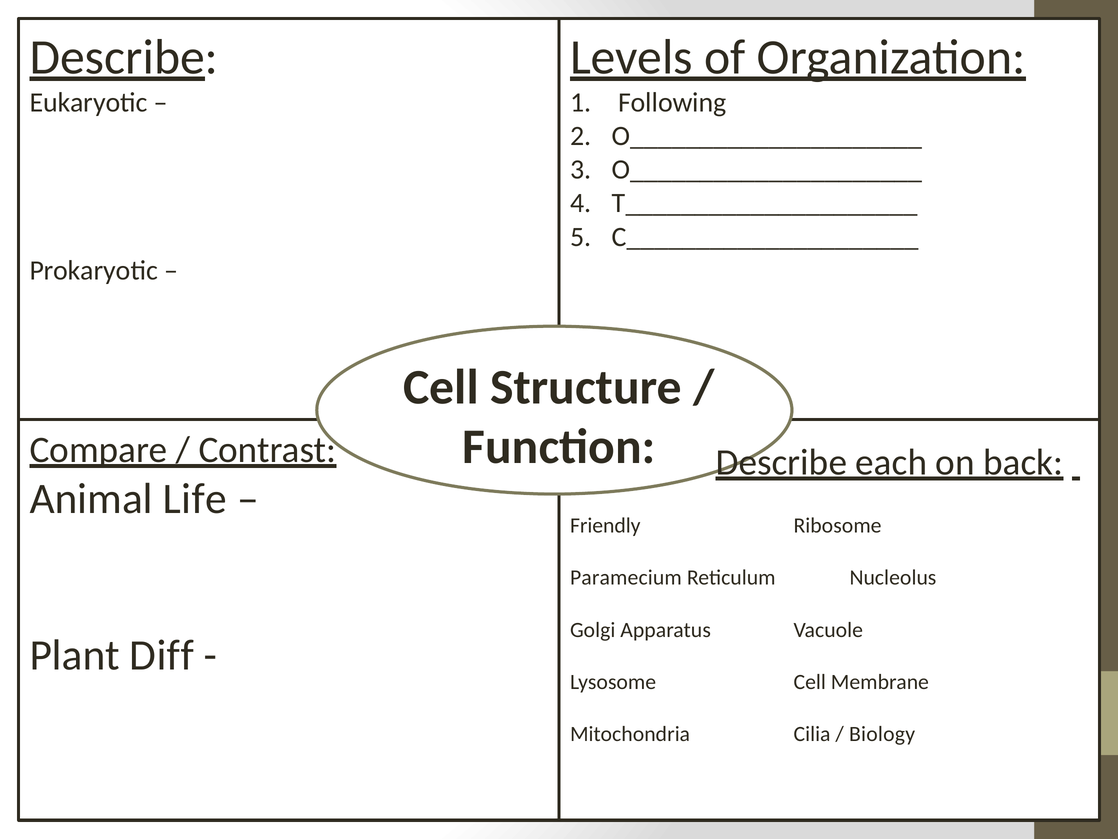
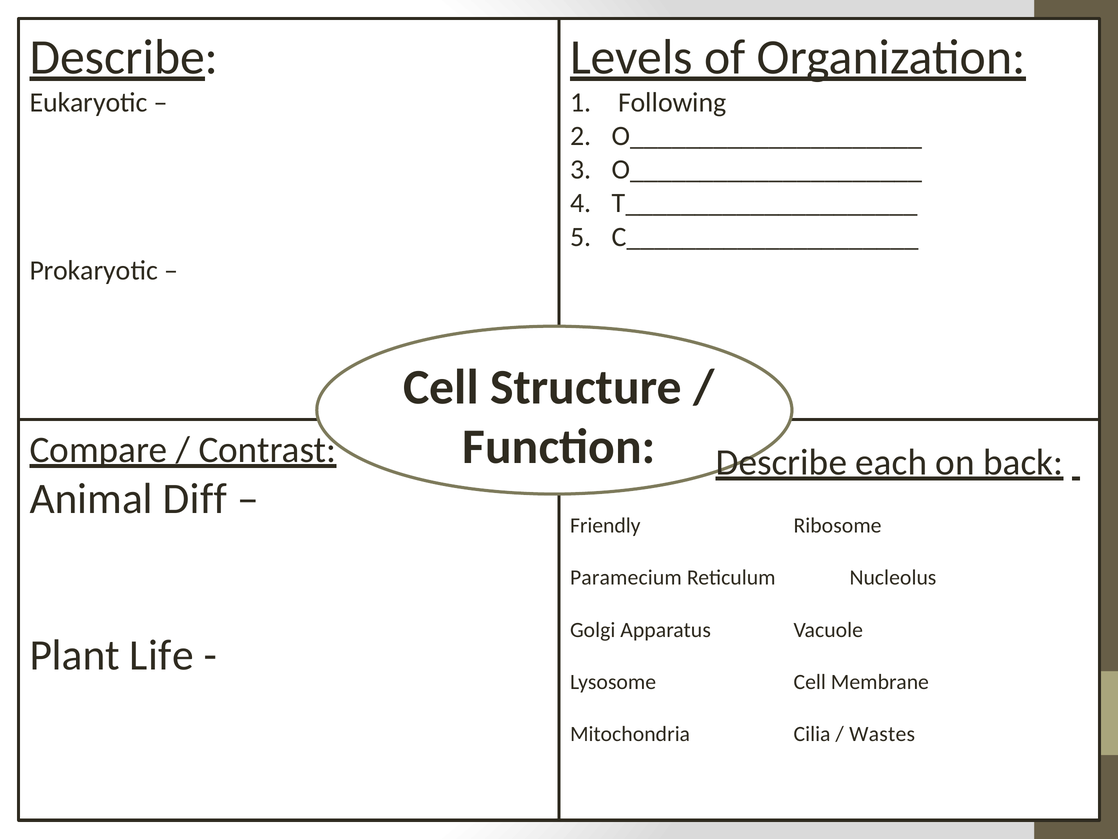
Life: Life -> Diff
Diff: Diff -> Life
Biology: Biology -> Wastes
